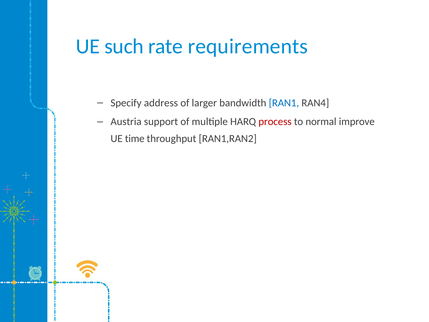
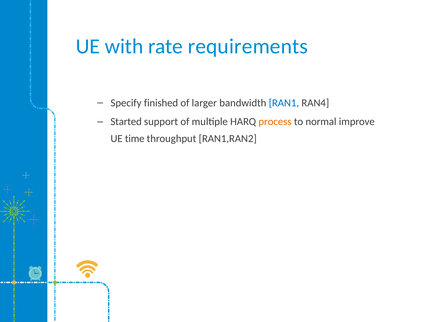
such: such -> with
address: address -> finished
Austria: Austria -> Started
process colour: red -> orange
